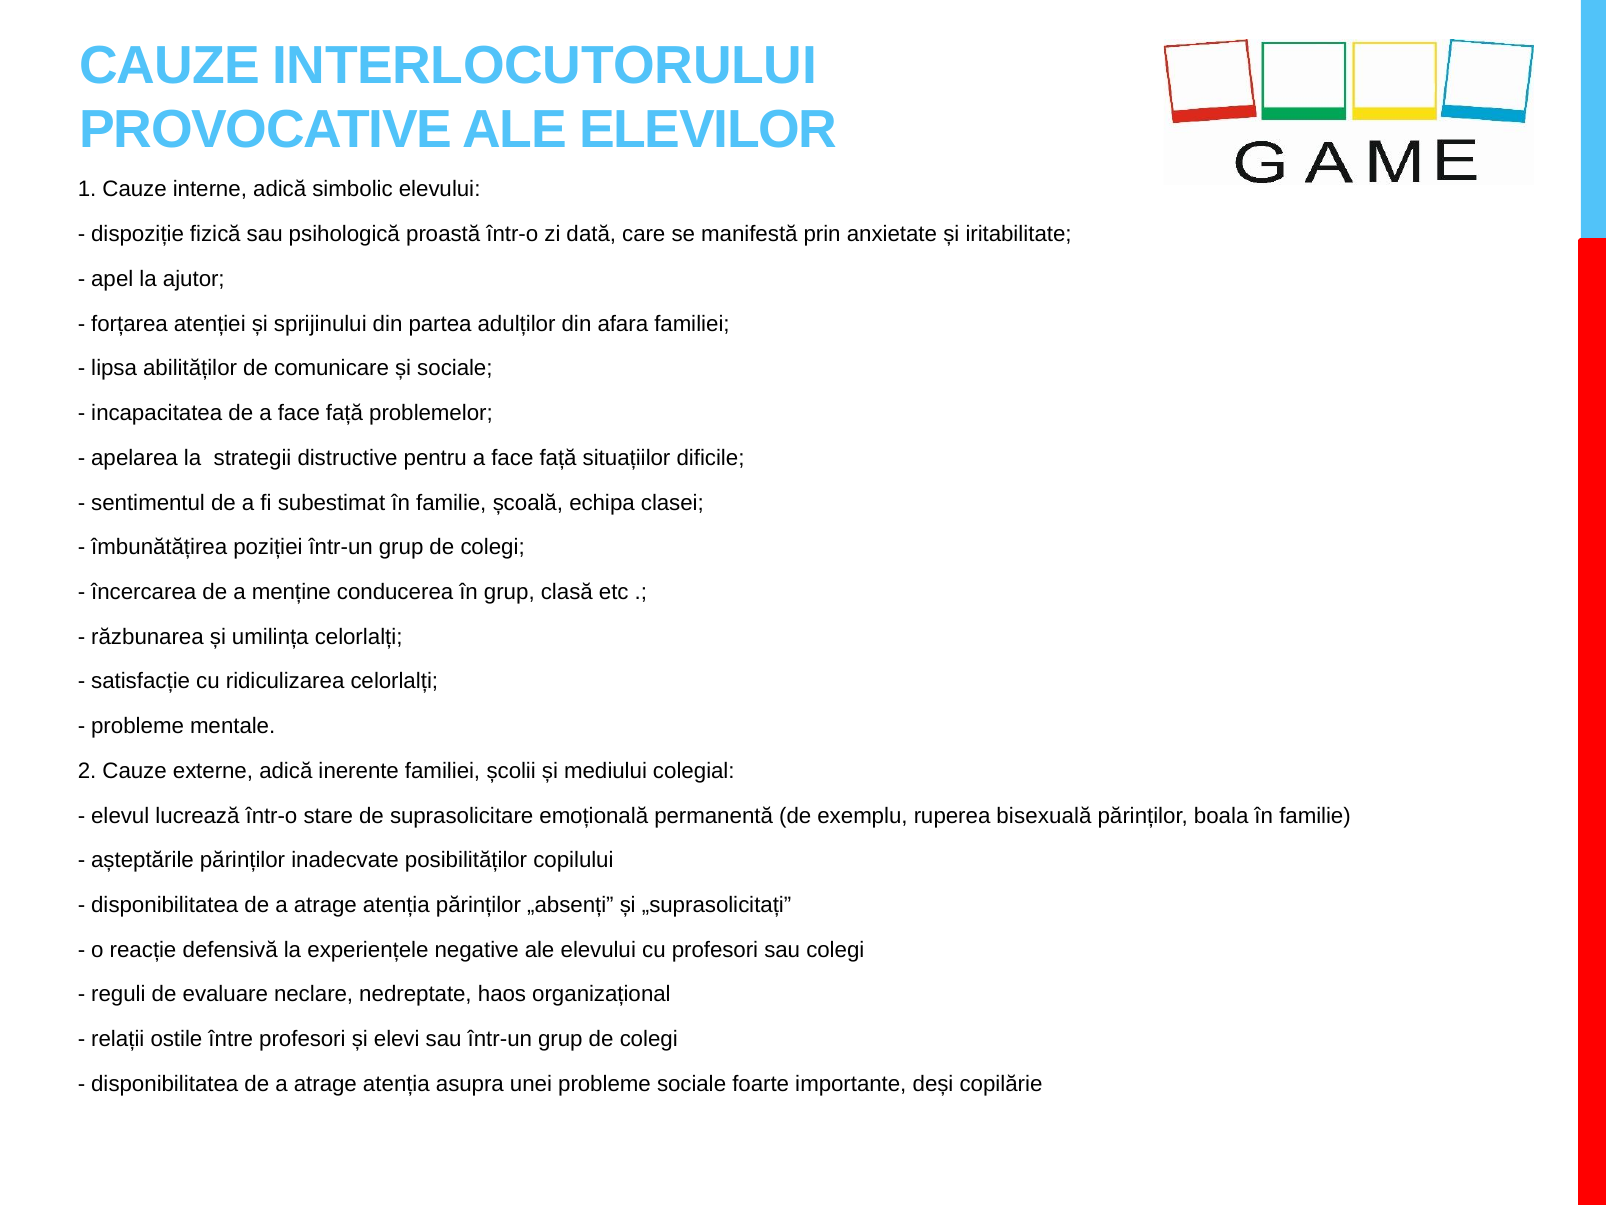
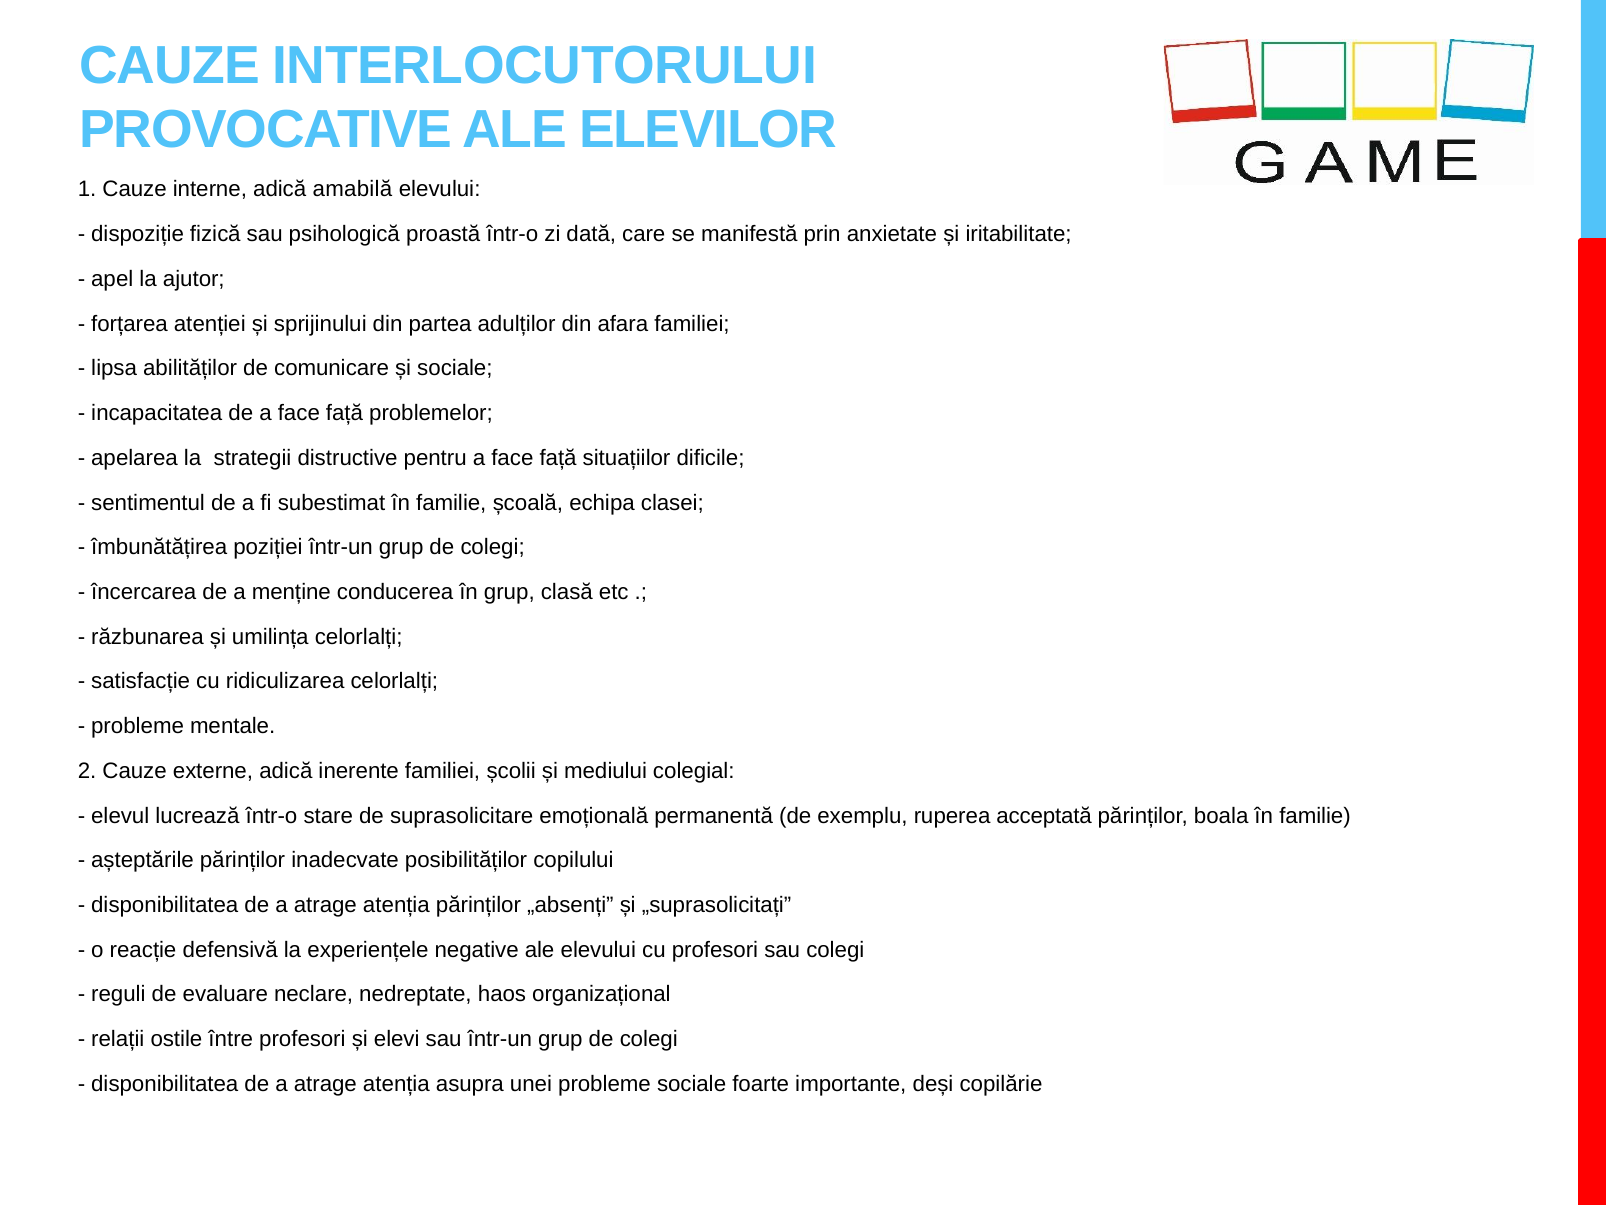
simbolic: simbolic -> amabilă
bisexuală: bisexuală -> acceptată
